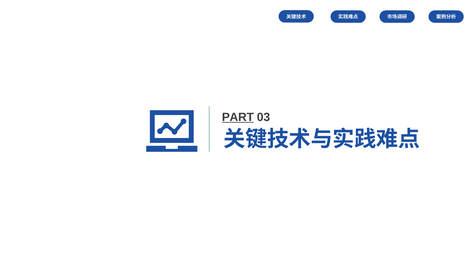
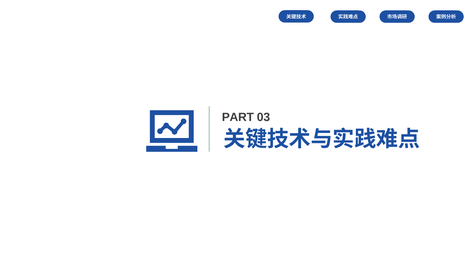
PART underline: present -> none
